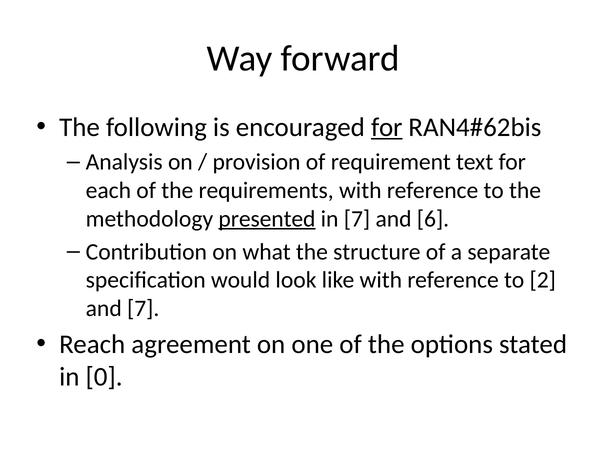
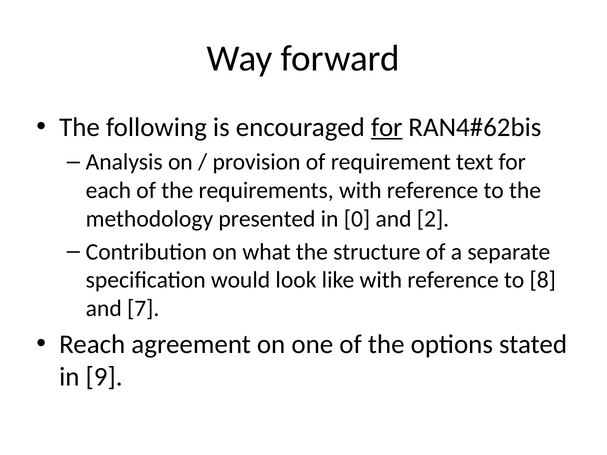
presented underline: present -> none
in 7: 7 -> 0
6: 6 -> 2
2: 2 -> 8
0: 0 -> 9
